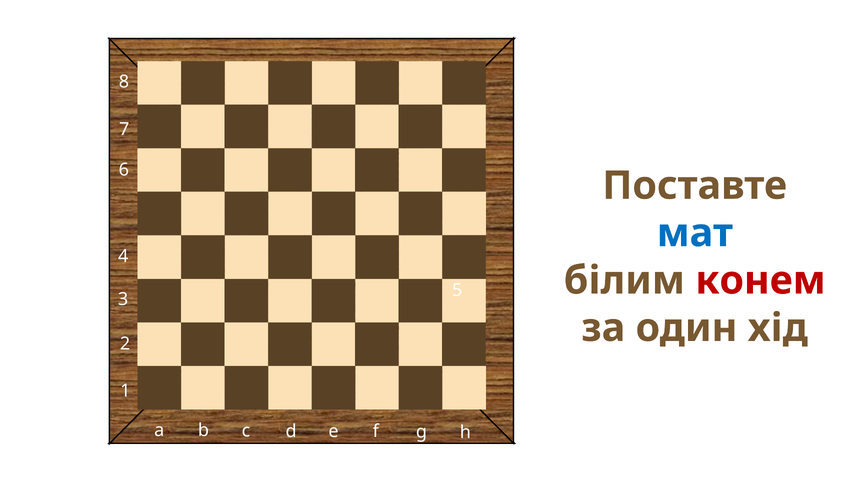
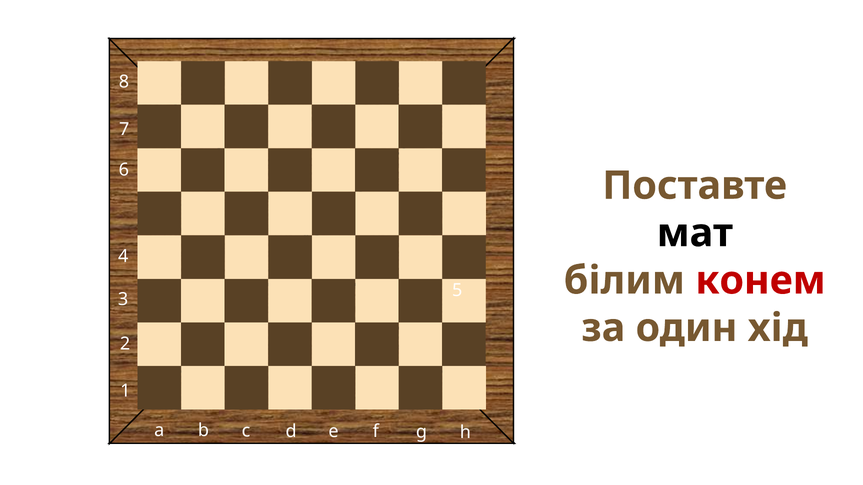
мат colour: blue -> black
